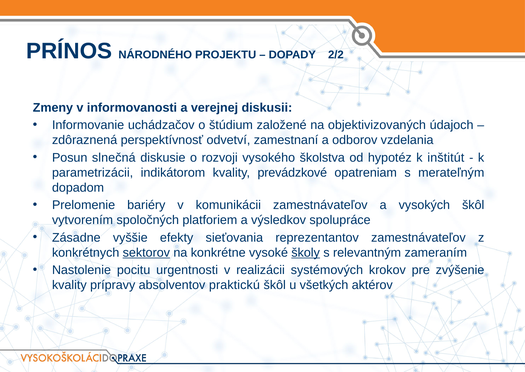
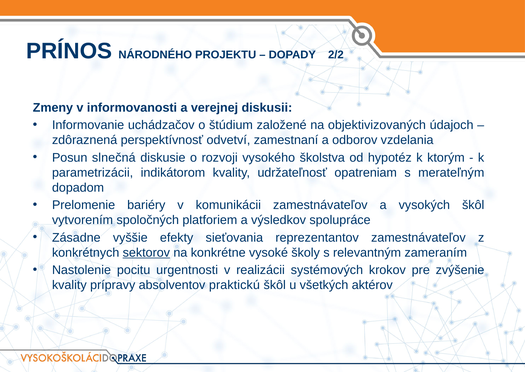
inštitút: inštitút -> ktorým
prevádzkové: prevádzkové -> udržateľnosť
školy underline: present -> none
